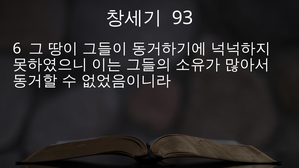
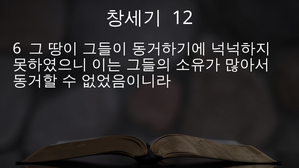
93: 93 -> 12
